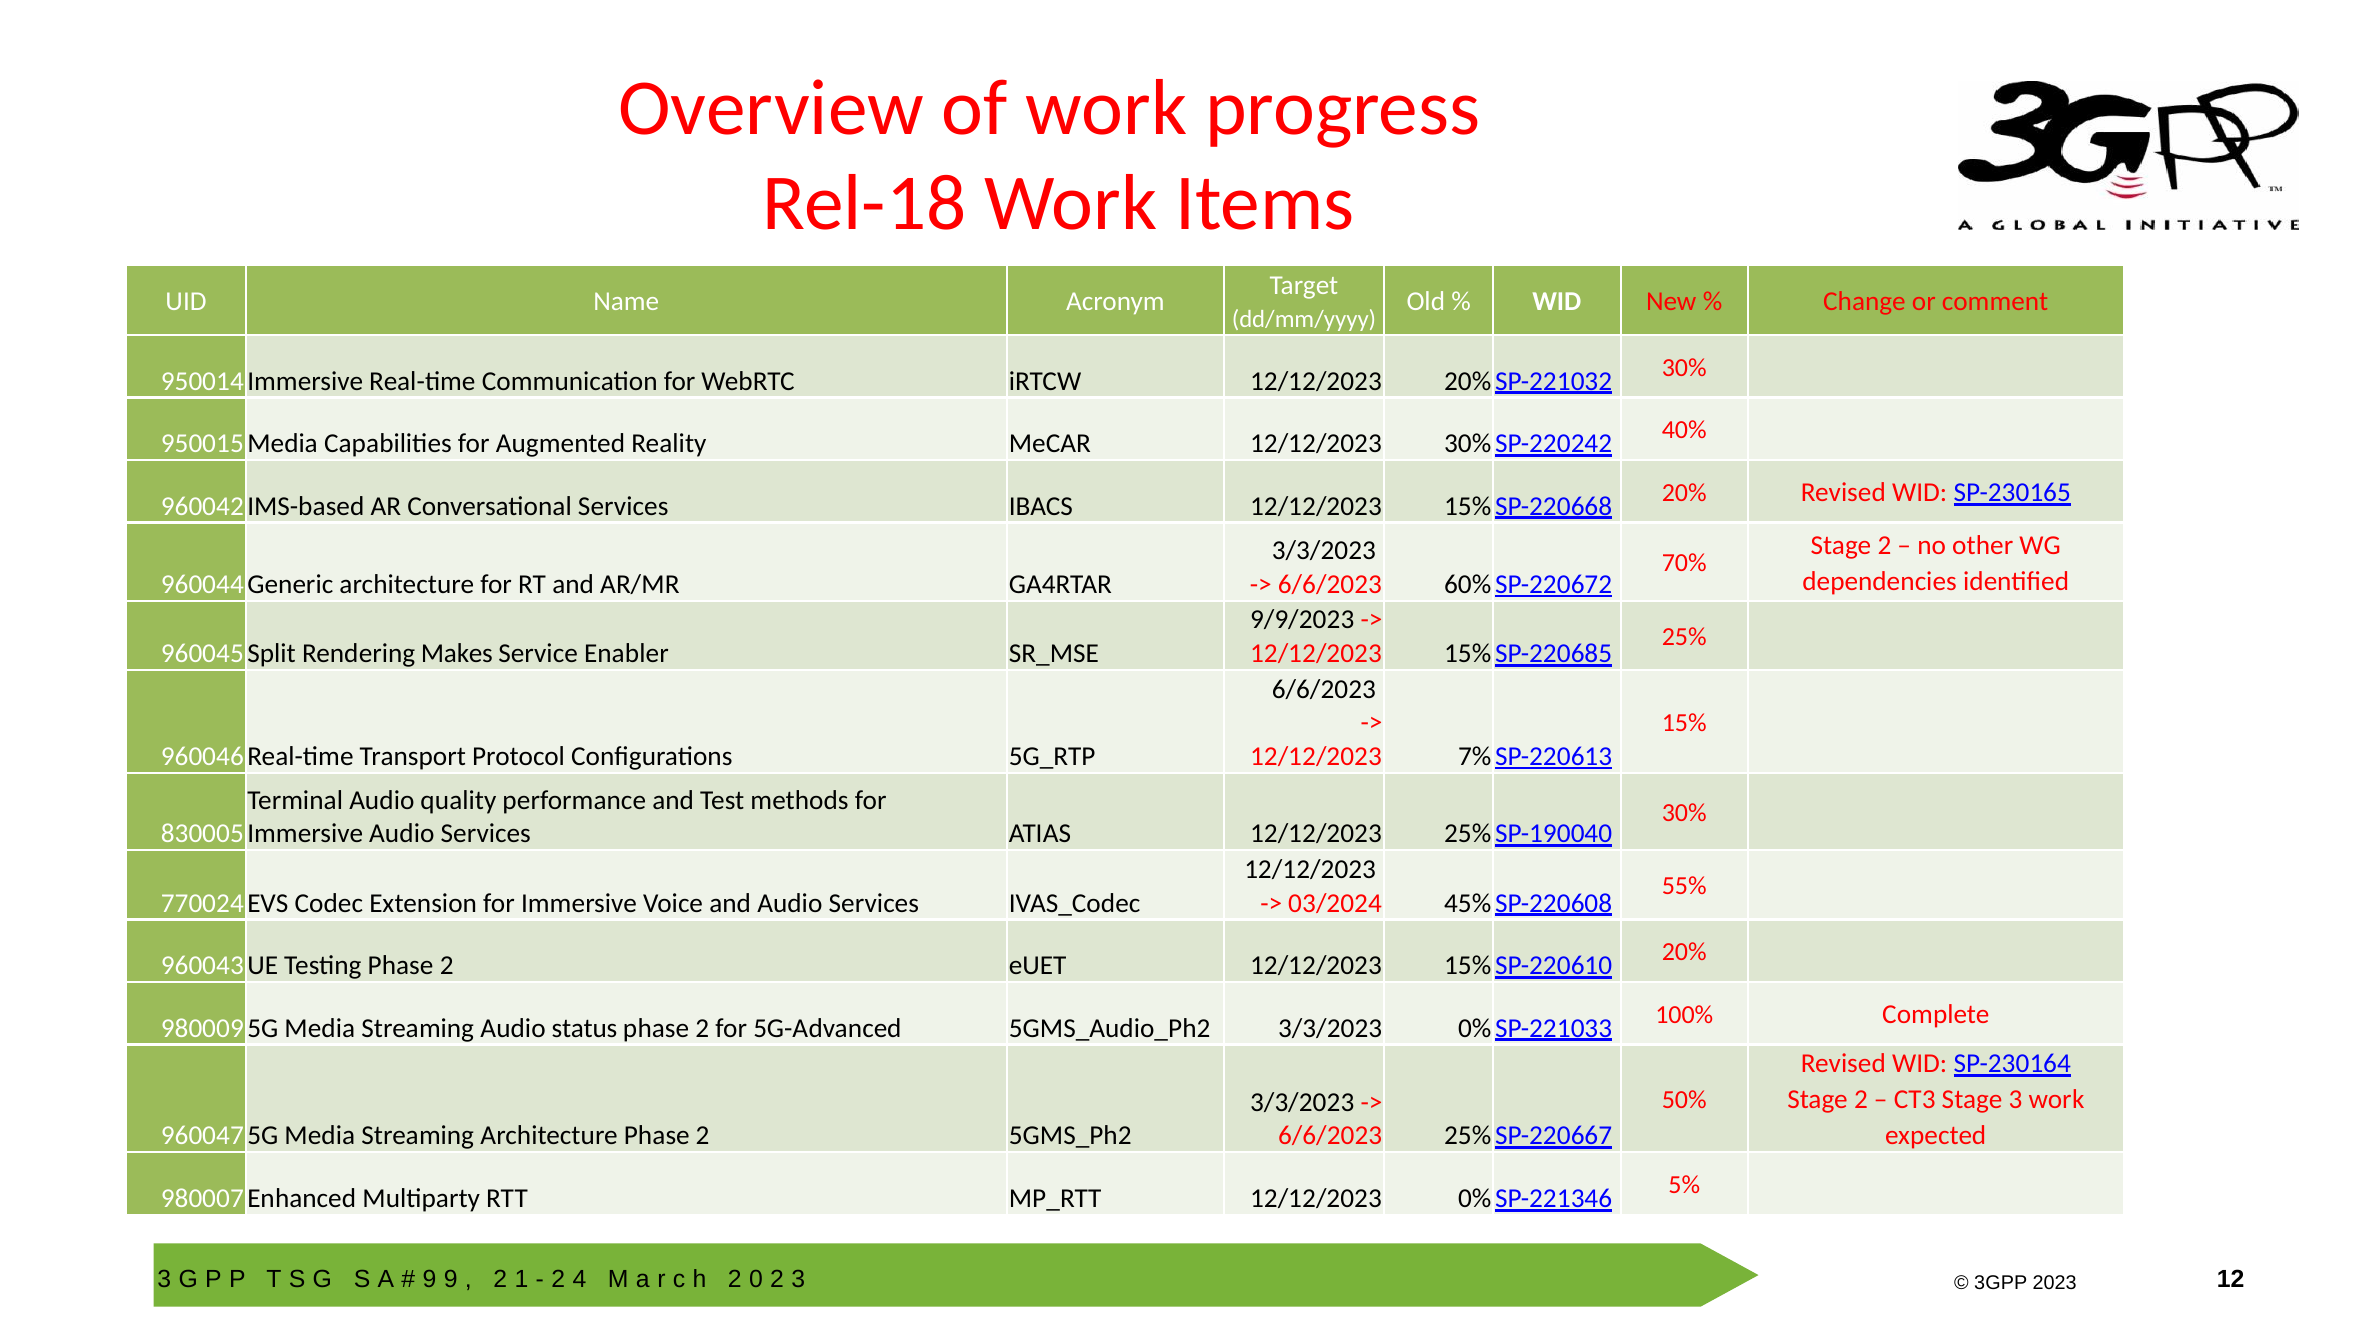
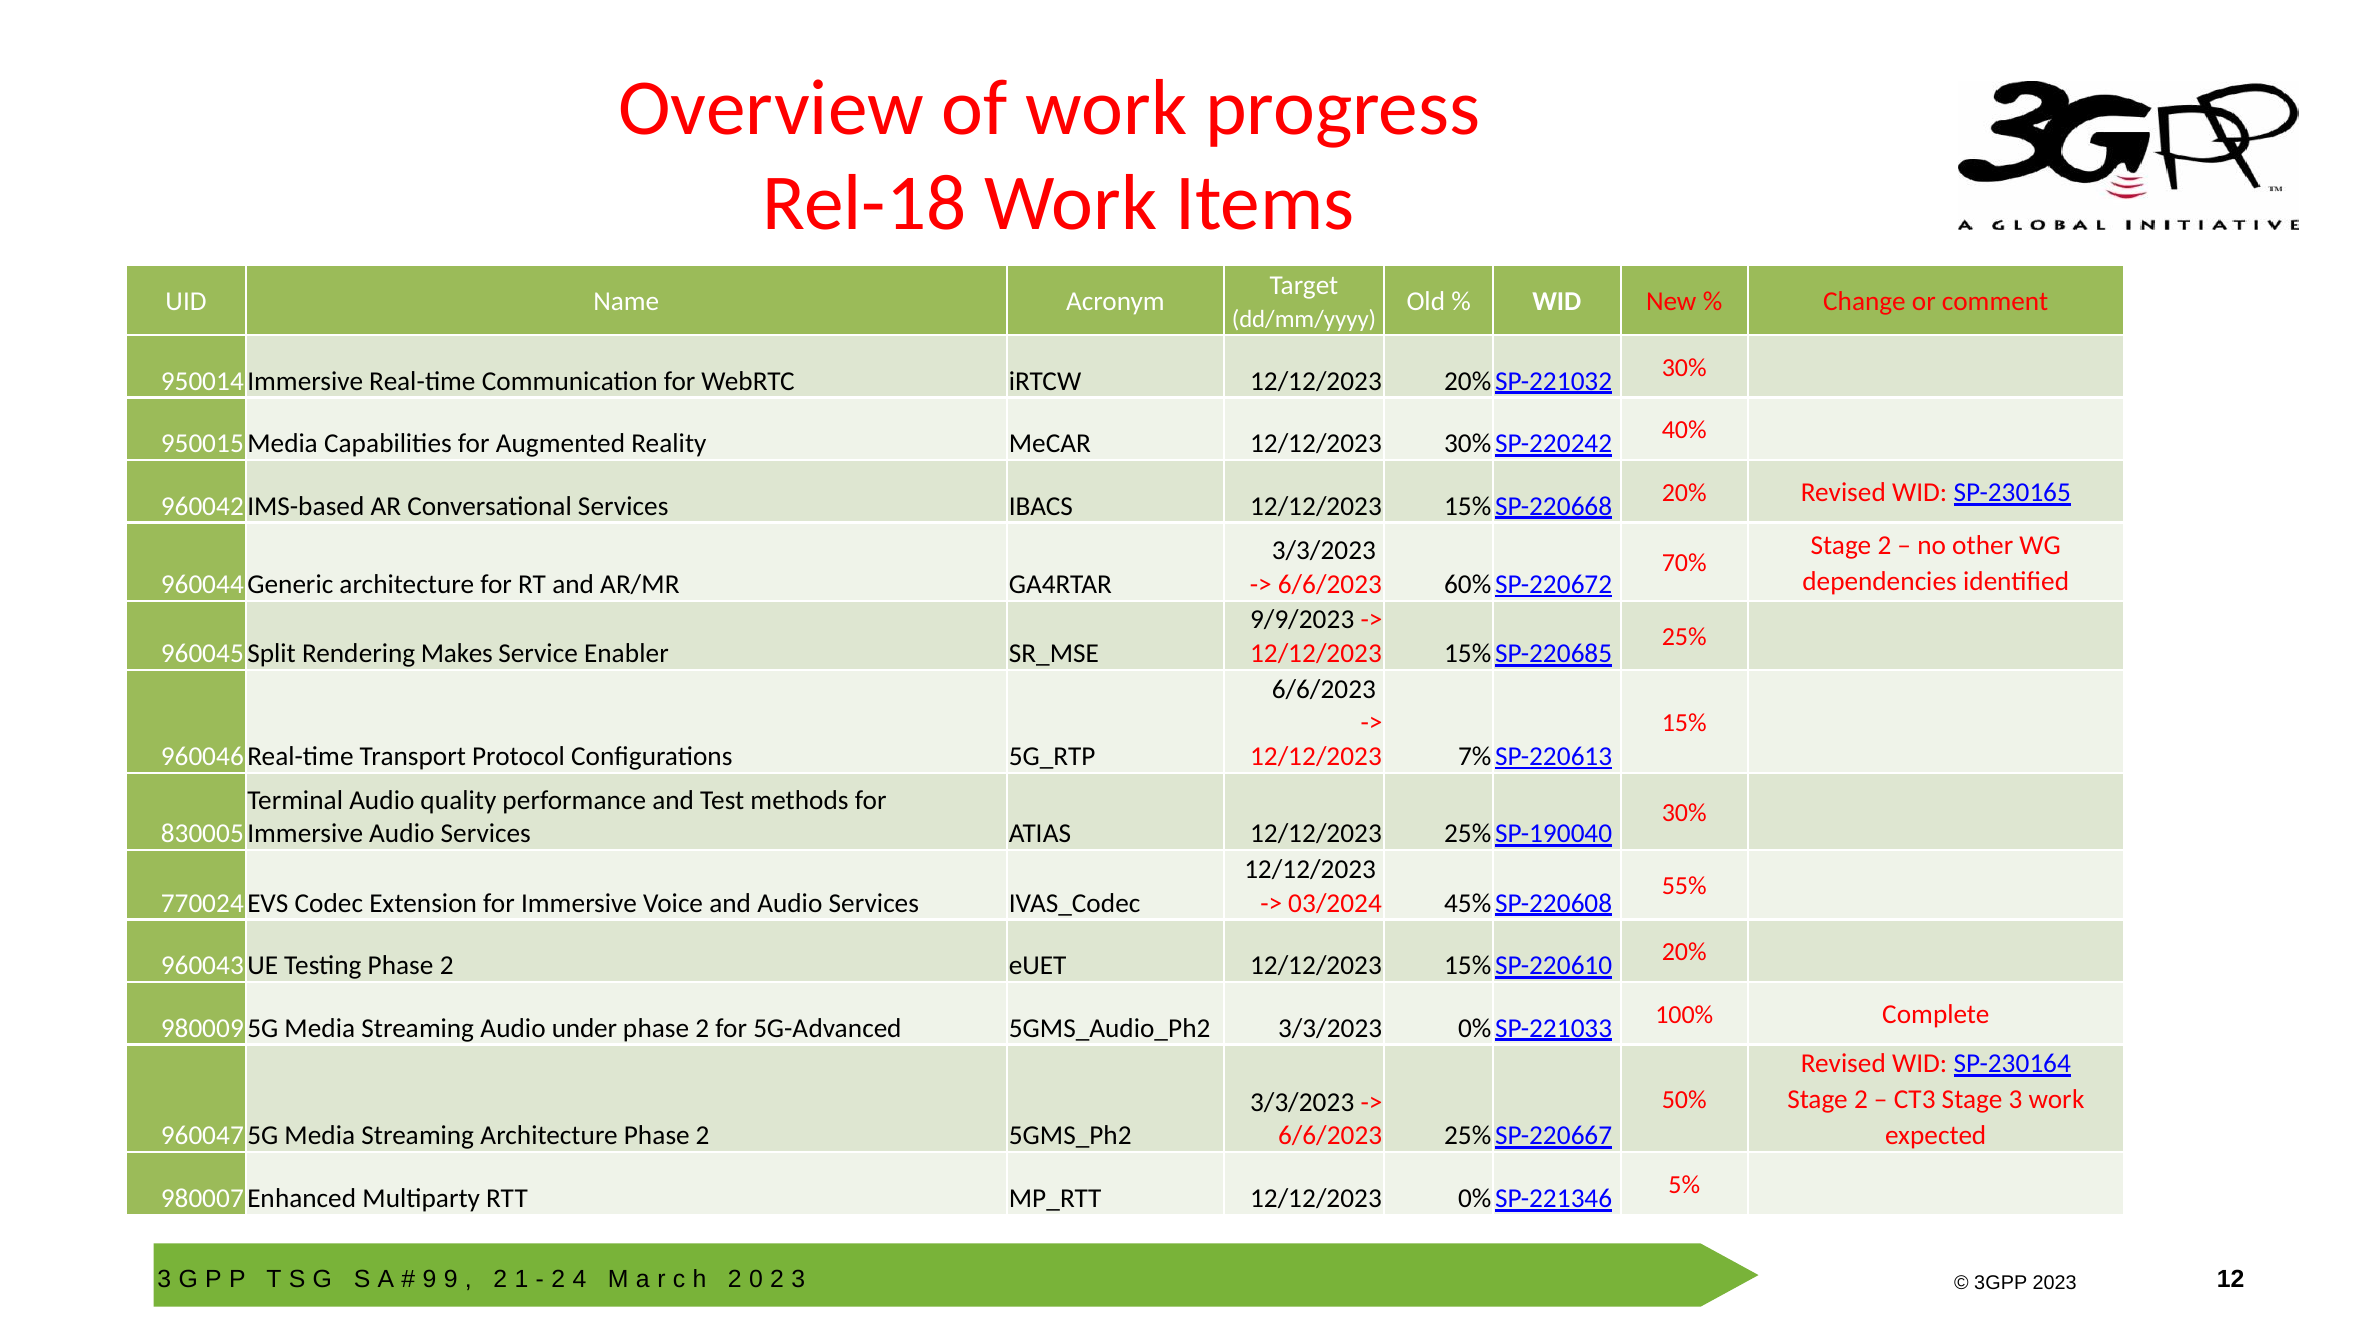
status: status -> under
